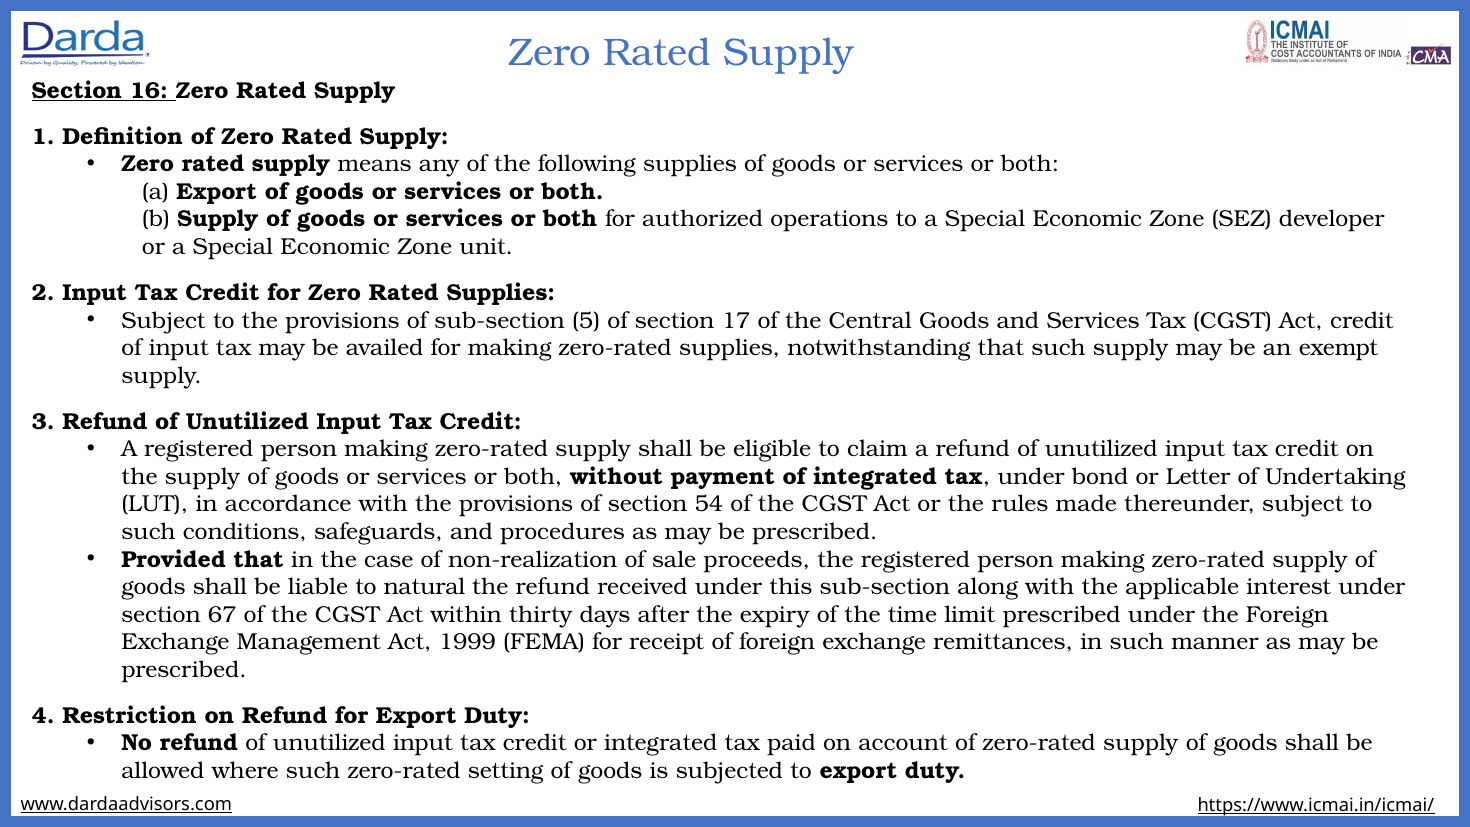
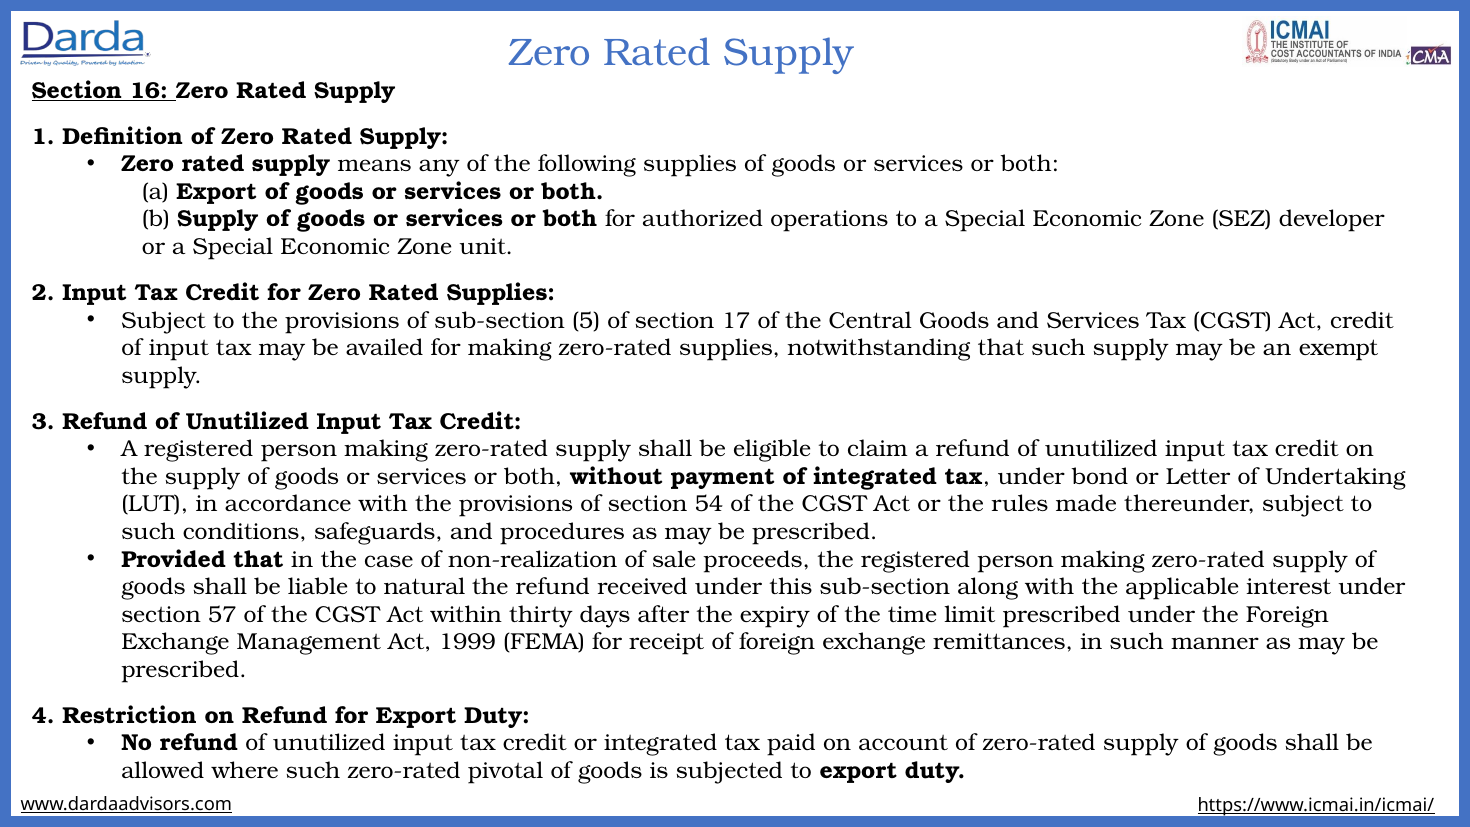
67: 67 -> 57
setting: setting -> pivotal
